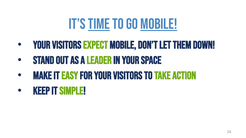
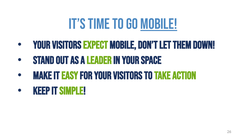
time underline: present -> none
